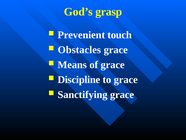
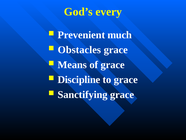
grasp: grasp -> every
touch: touch -> much
